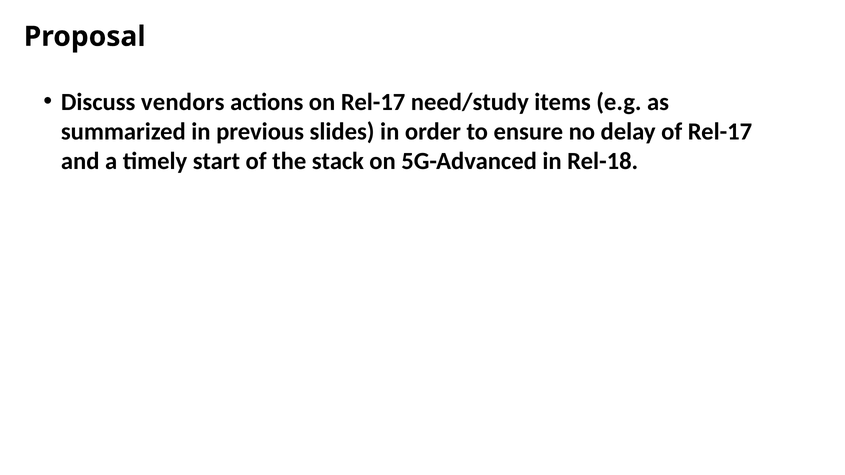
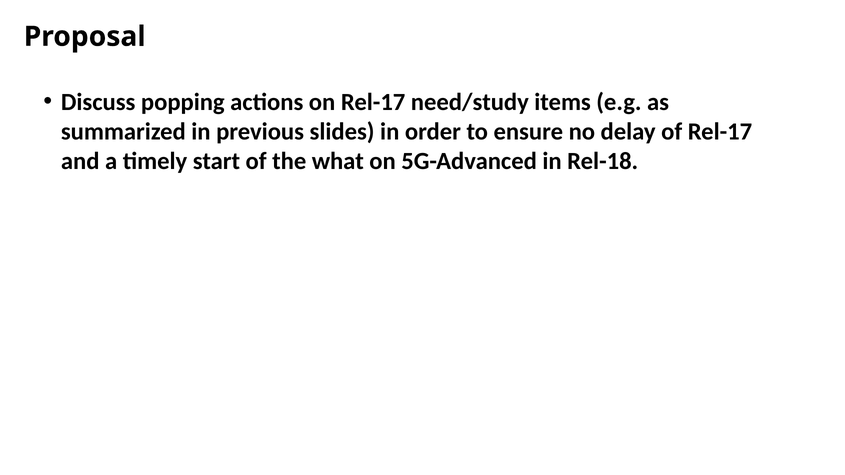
vendors: vendors -> popping
stack: stack -> what
